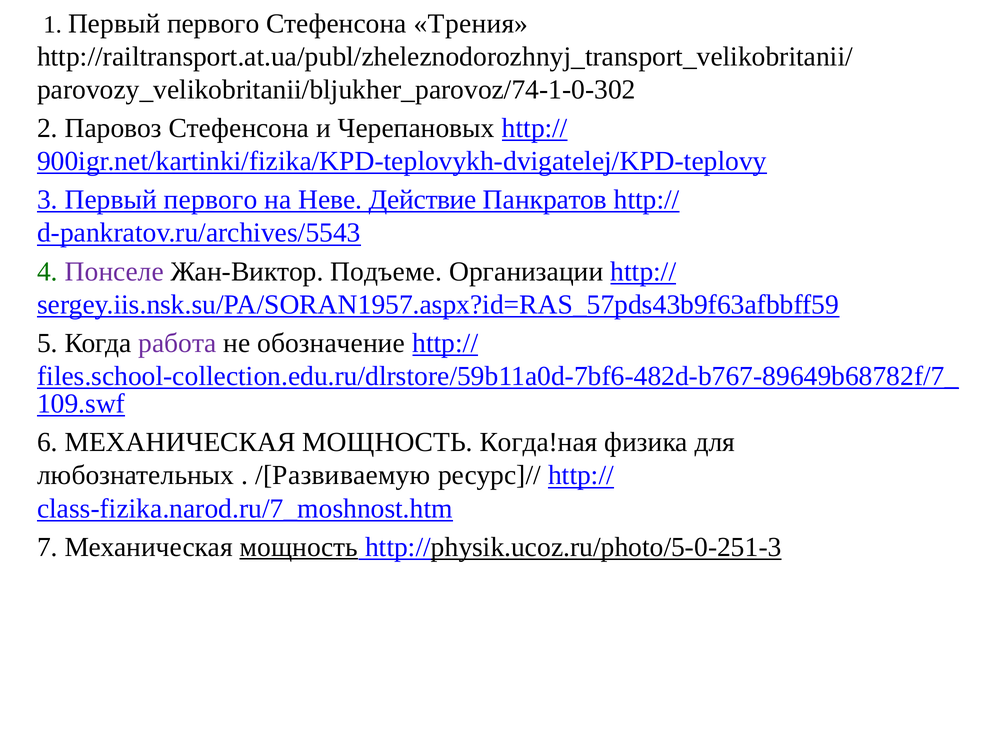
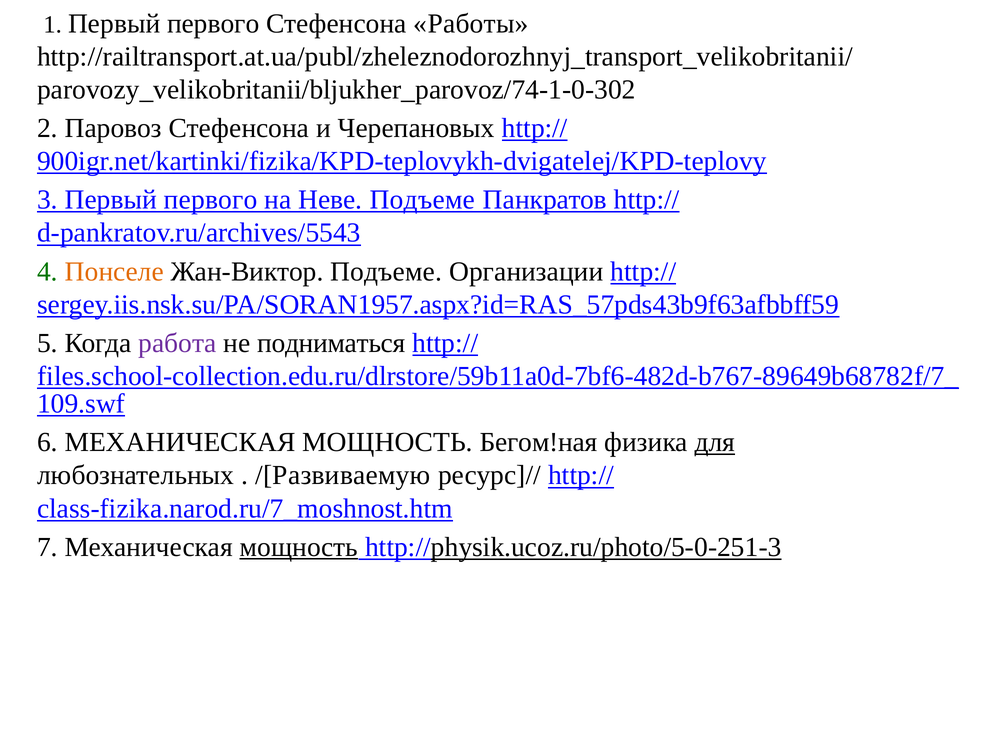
Трения: Трения -> Работы
Неве Действие: Действие -> Подъеме
Понселе colour: purple -> orange
обозначение: обозначение -> подниматься
Когда!ная: Когда!ная -> Бегом!ная
для underline: none -> present
